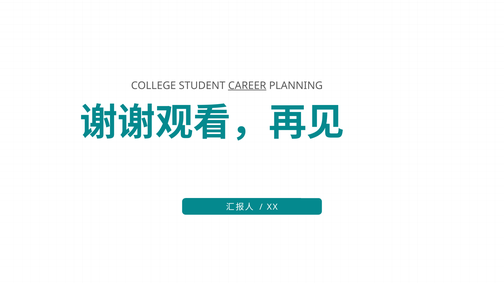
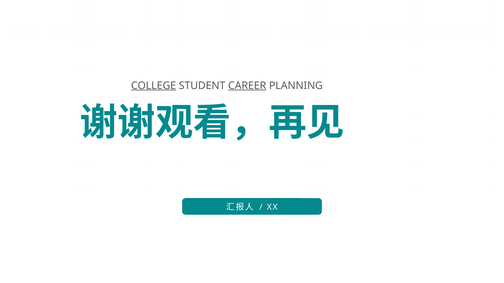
COLLEGE underline: none -> present
